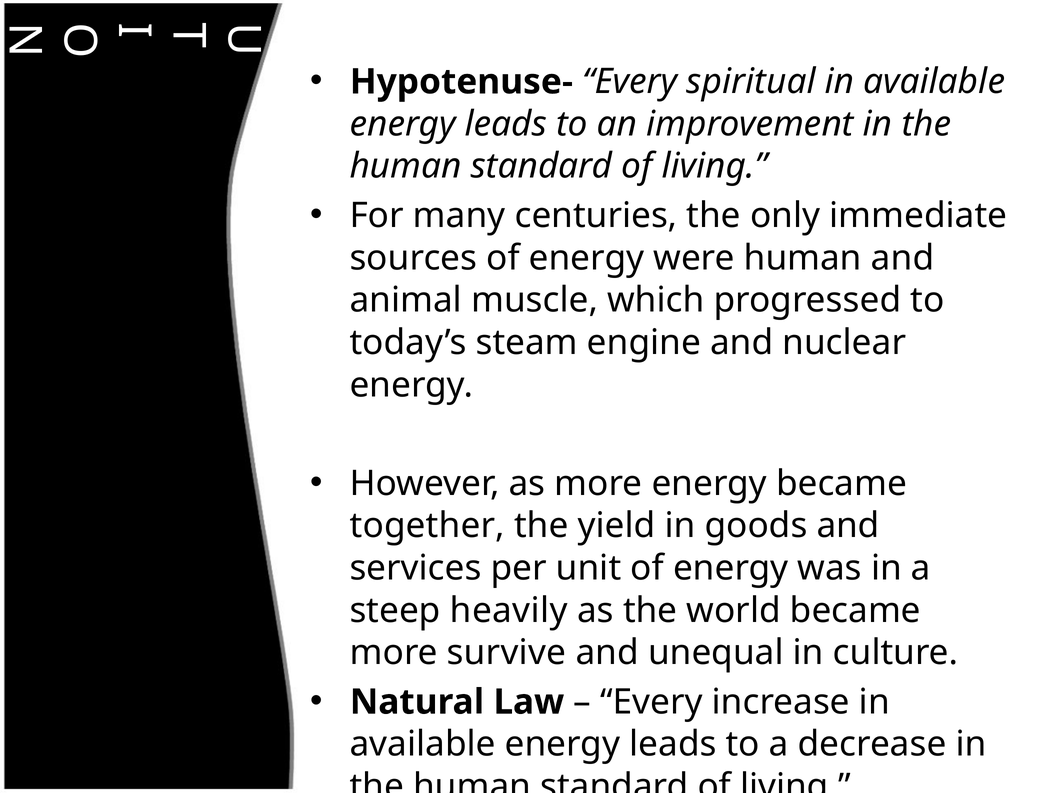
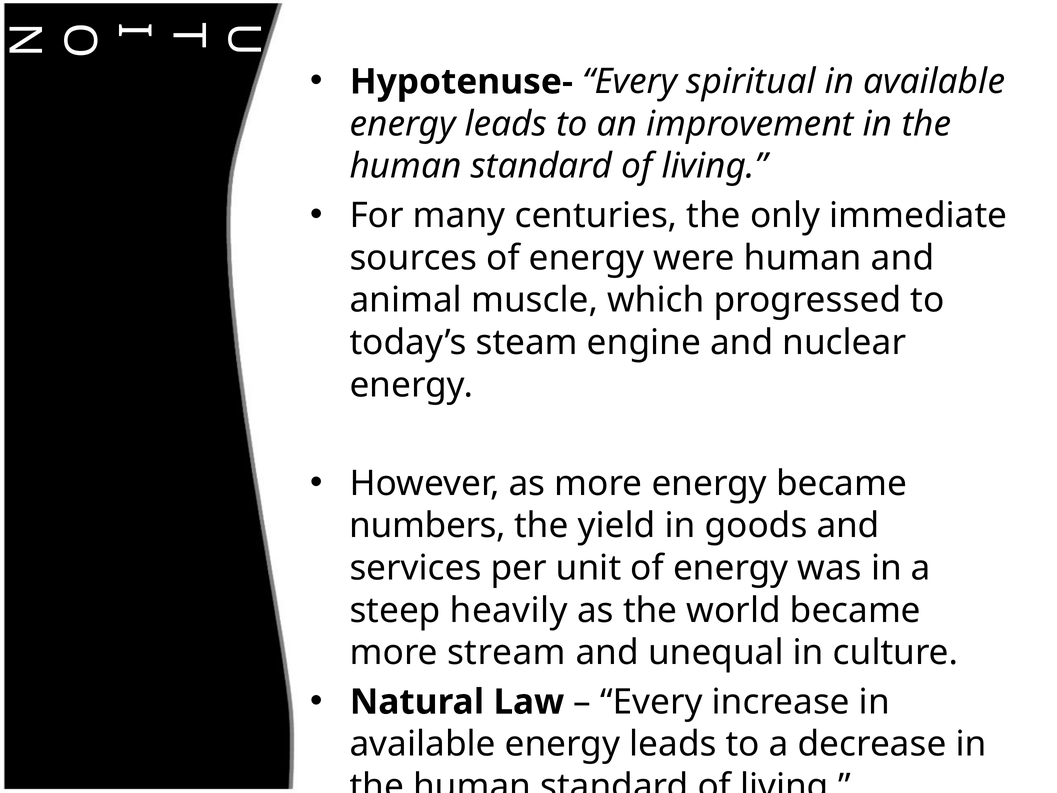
together: together -> numbers
survive: survive -> stream
